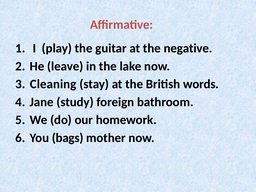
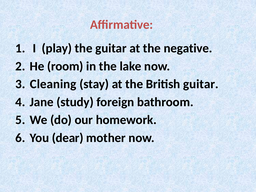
leave: leave -> room
British words: words -> guitar
bags: bags -> dear
